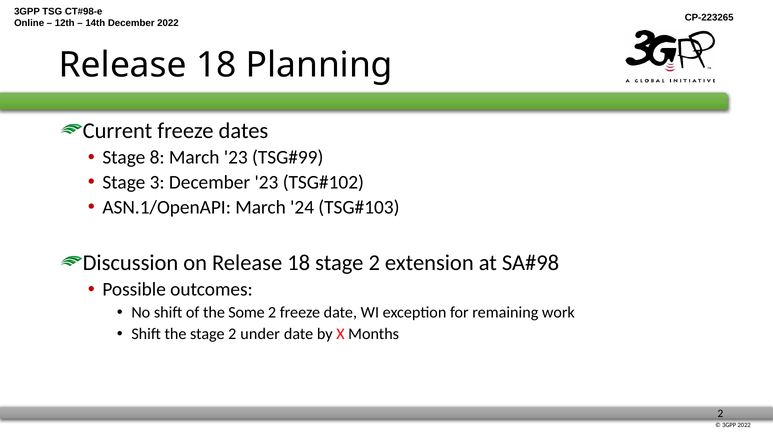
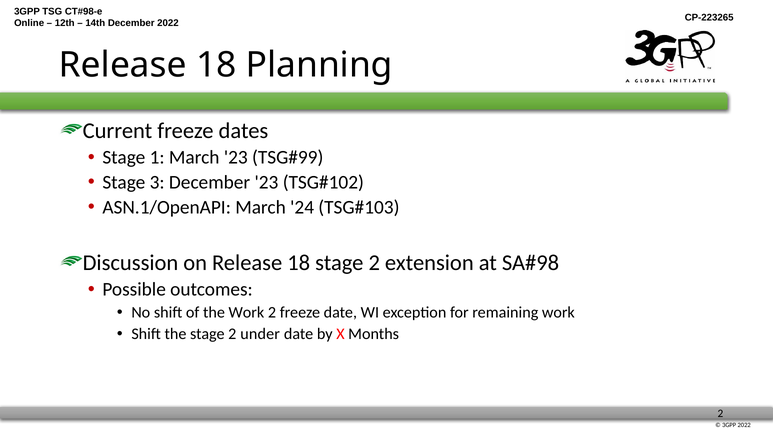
8: 8 -> 1
the Some: Some -> Work
